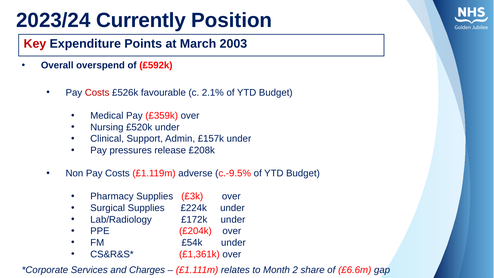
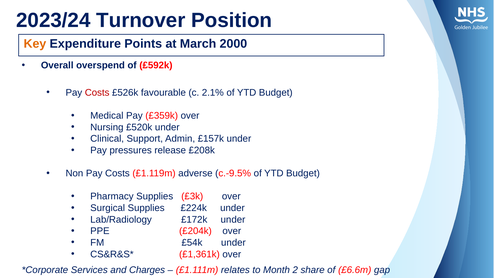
Currently: Currently -> Turnover
Key colour: red -> orange
2003: 2003 -> 2000
